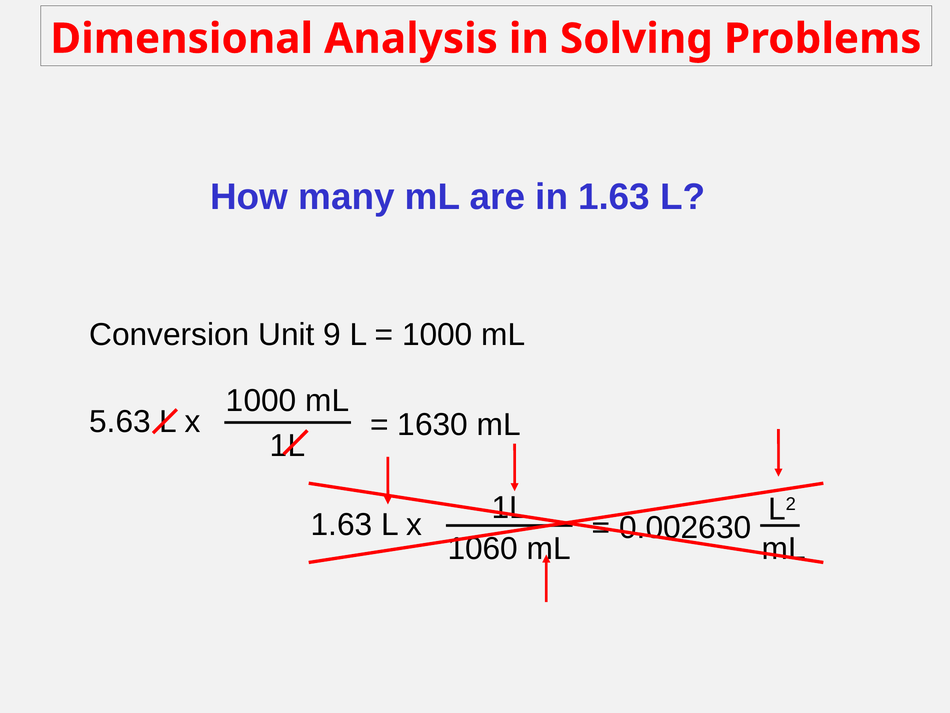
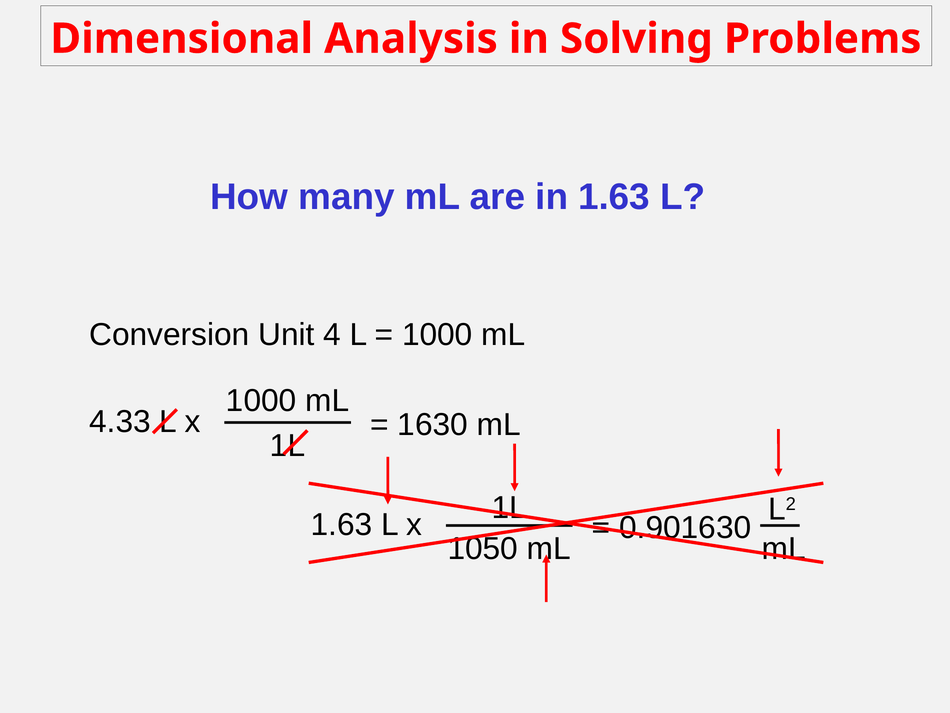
9: 9 -> 4
5.63: 5.63 -> 4.33
0.002630: 0.002630 -> 0.901630
1060: 1060 -> 1050
